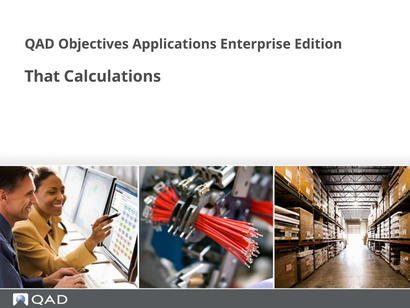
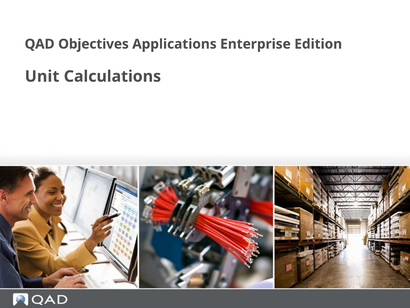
That: That -> Unit
